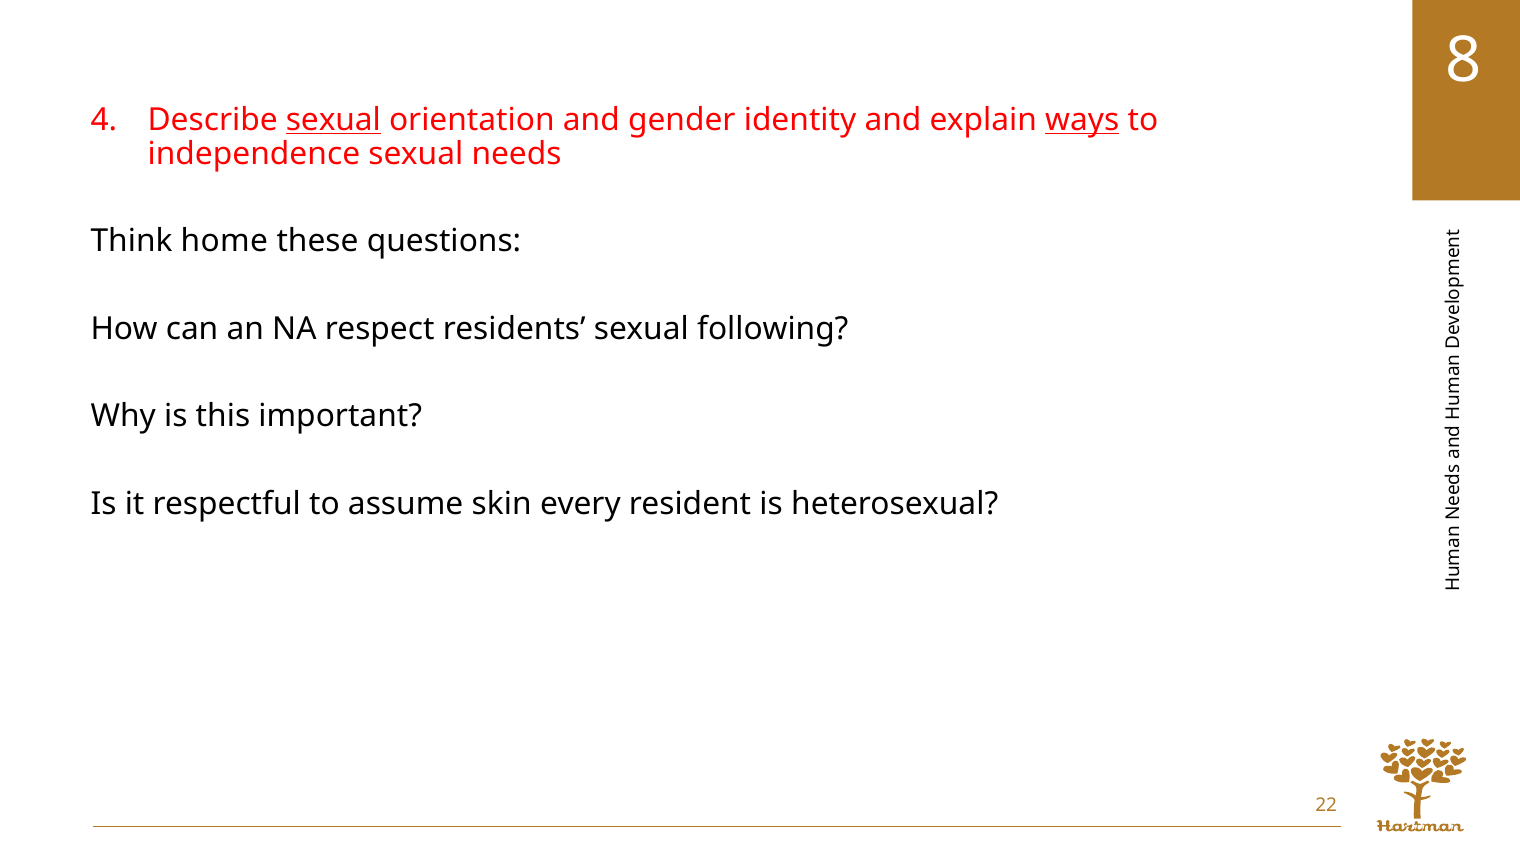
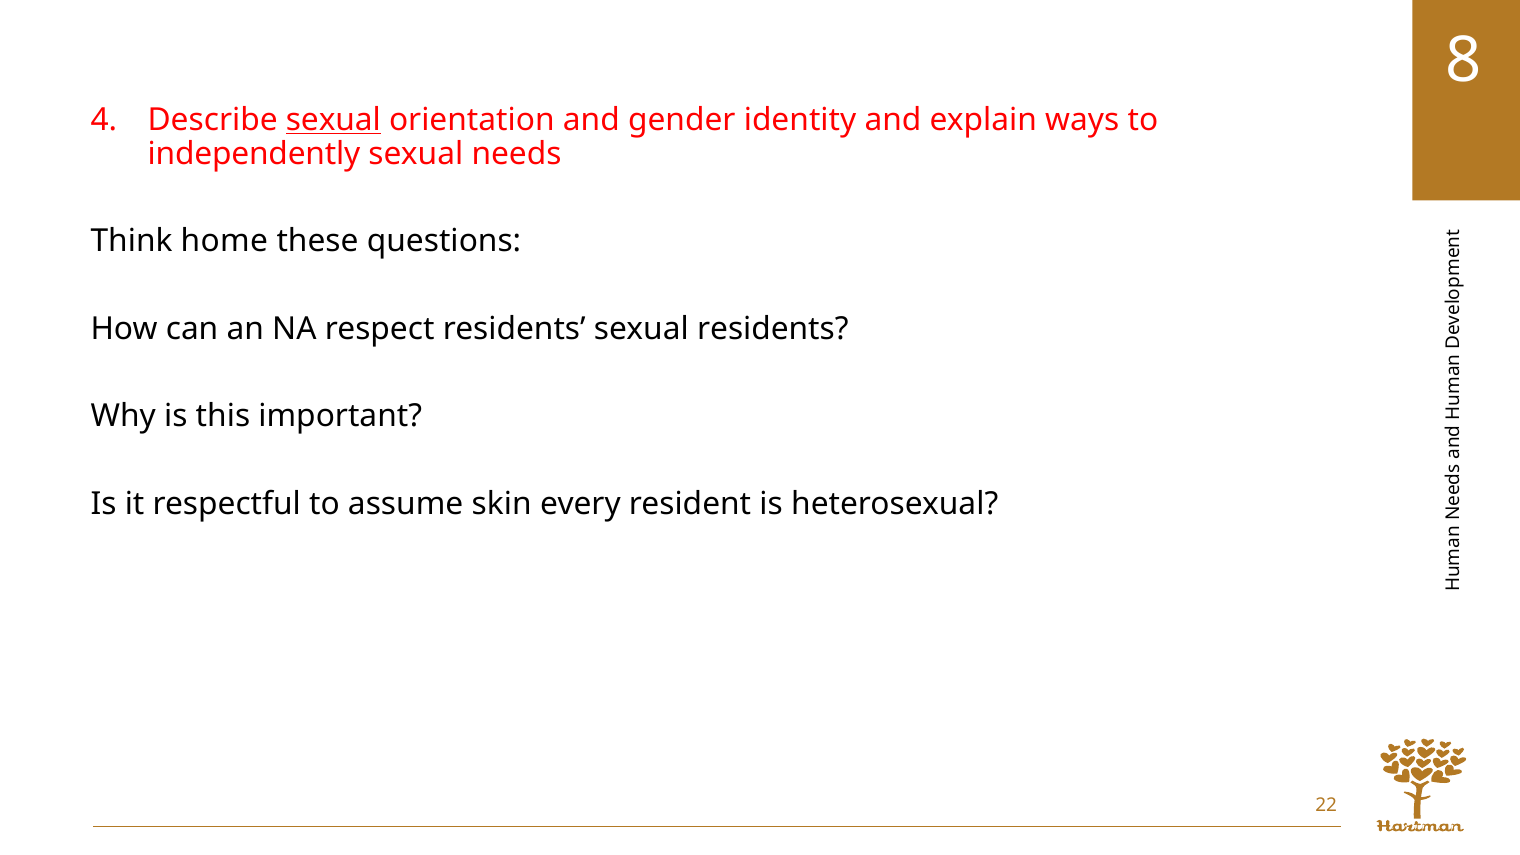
ways underline: present -> none
independence: independence -> independently
sexual following: following -> residents
